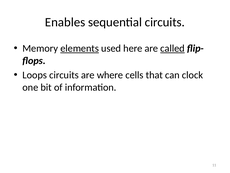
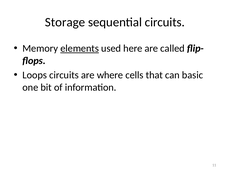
Enables: Enables -> Storage
called underline: present -> none
clock: clock -> basic
